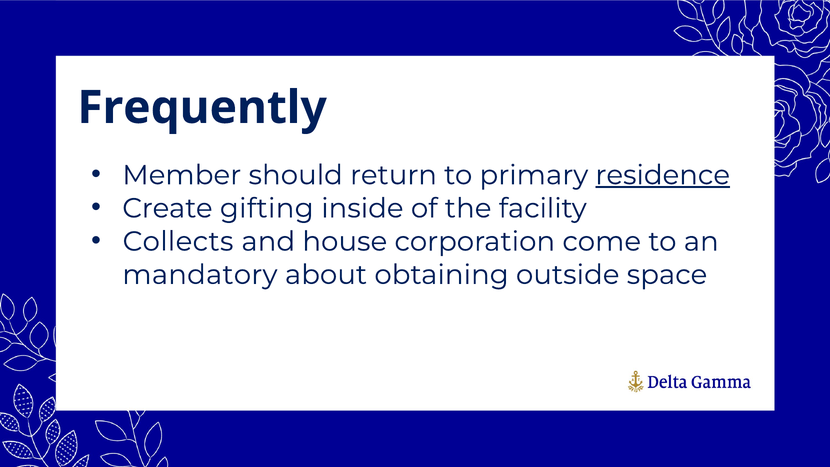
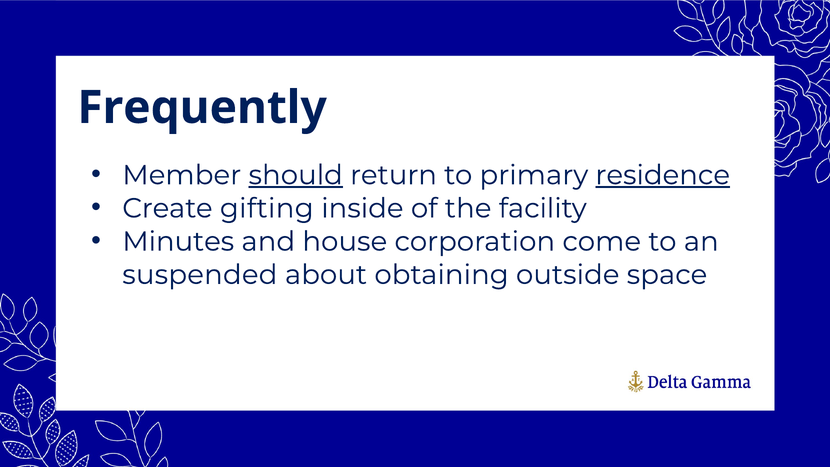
should underline: none -> present
Collects: Collects -> Minutes
mandatory: mandatory -> suspended
